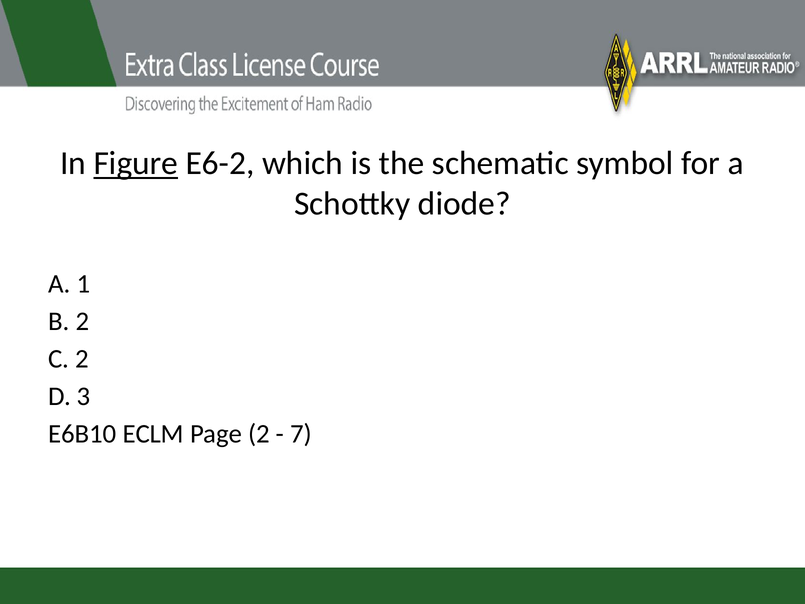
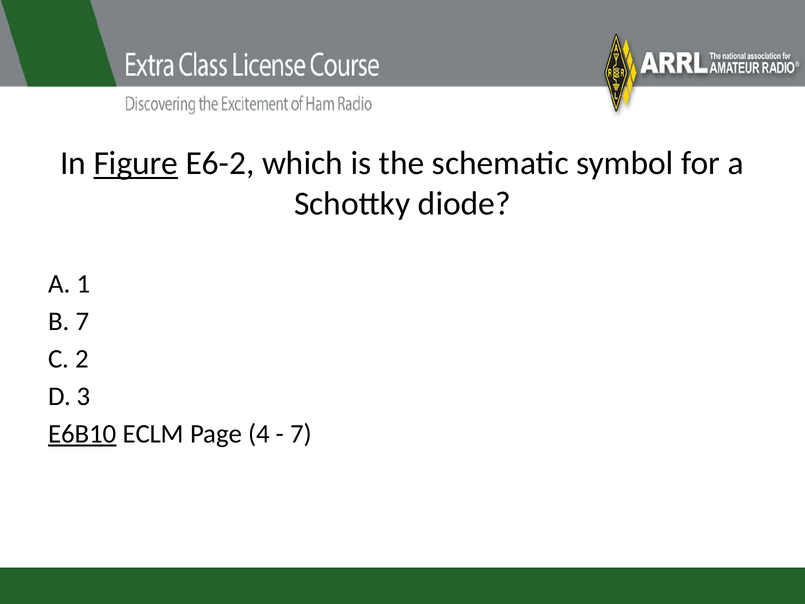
B 2: 2 -> 7
E6B10 underline: none -> present
Page 2: 2 -> 4
